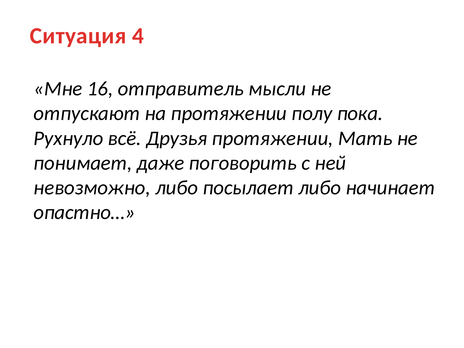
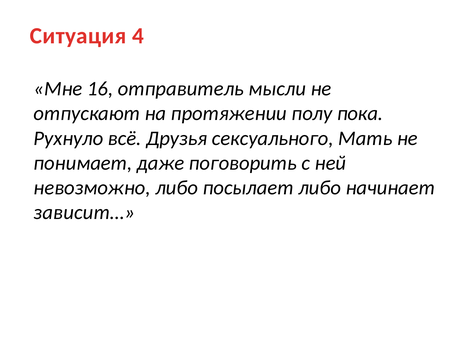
Друзья протяжении: протяжении -> сексуального
опастно…: опастно… -> зависит…
